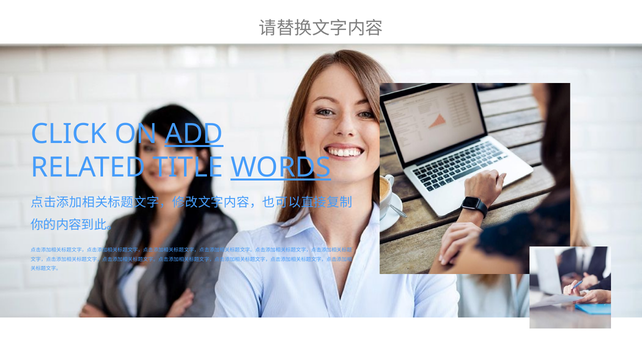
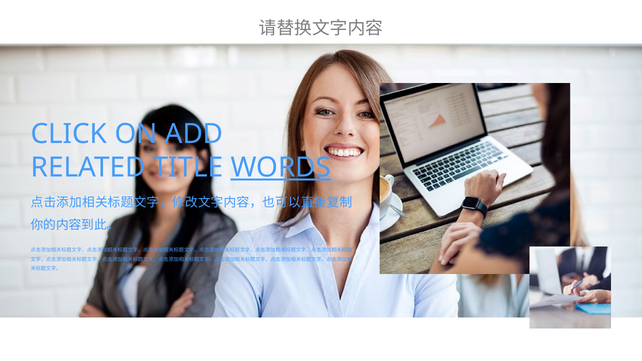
ADD underline: present -> none
